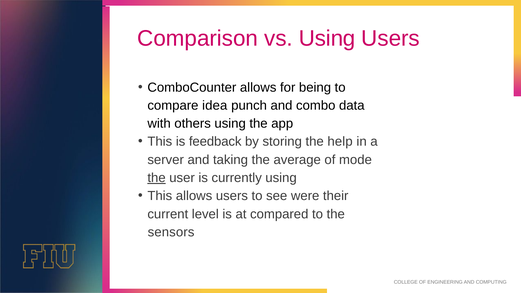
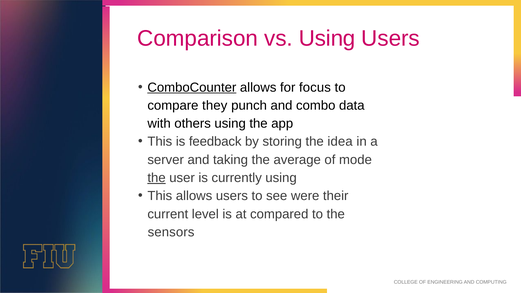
ComboCounter underline: none -> present
being: being -> focus
idea: idea -> they
help: help -> idea
